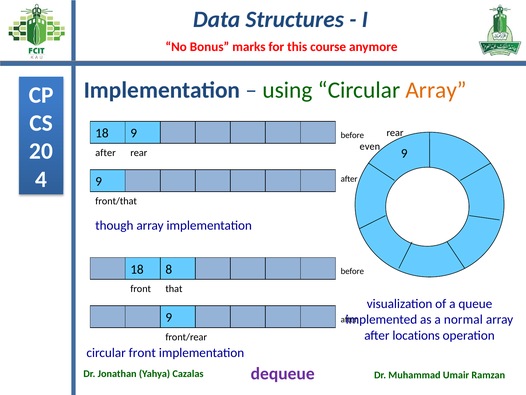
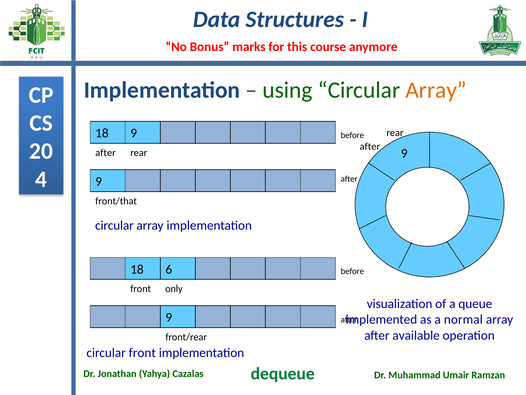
even at (370, 146): even -> after
though at (114, 225): though -> circular
8: 8 -> 6
that: that -> only
locations: locations -> available
dequeue colour: purple -> green
